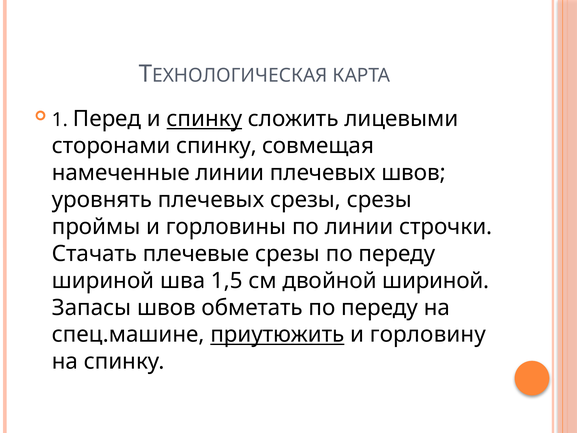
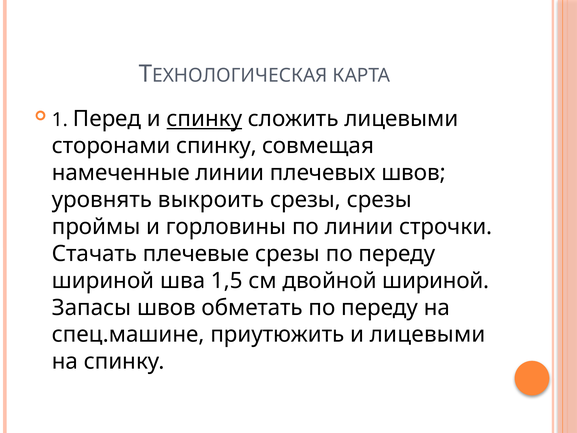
уровнять плечевых: плечевых -> выкроить
приутюжить underline: present -> none
и горловину: горловину -> лицевыми
